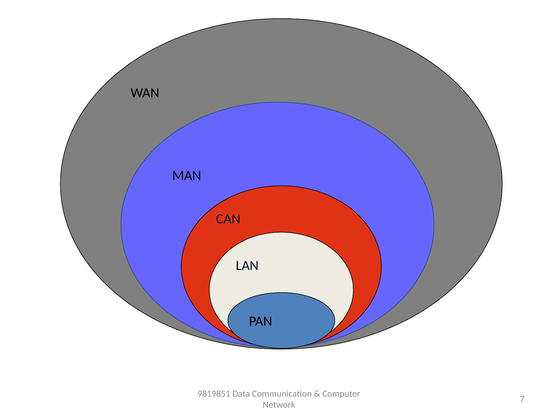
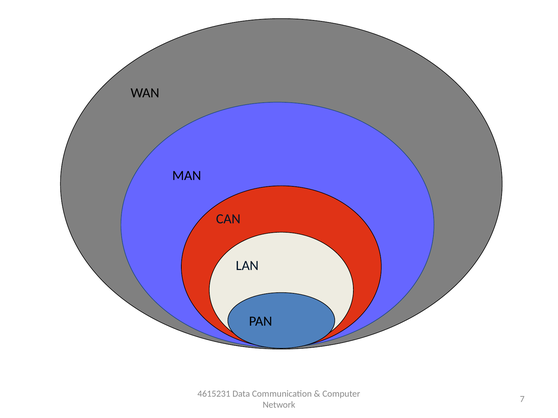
9819851: 9819851 -> 4615231
